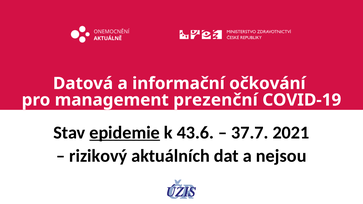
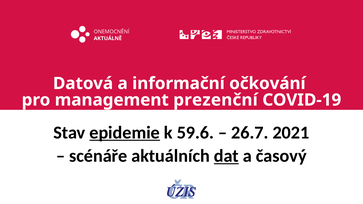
43.6: 43.6 -> 59.6
37.7: 37.7 -> 26.7
rizikový: rizikový -> scénáře
dat underline: none -> present
nejsou: nejsou -> časový
